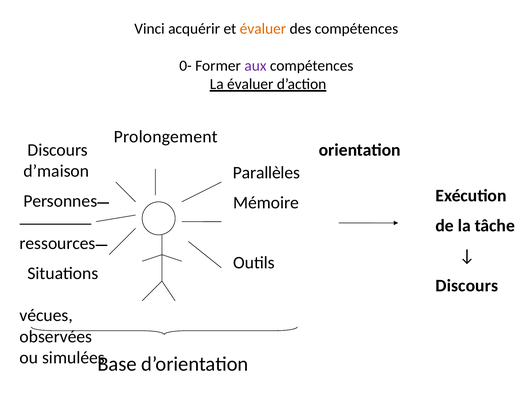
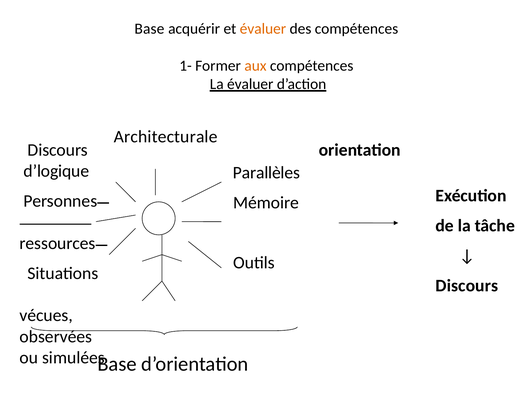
Vinci at (150, 29): Vinci -> Base
0-: 0- -> 1-
aux colour: purple -> orange
Prolongement: Prolongement -> Architecturale
d’maison: d’maison -> d’logique
